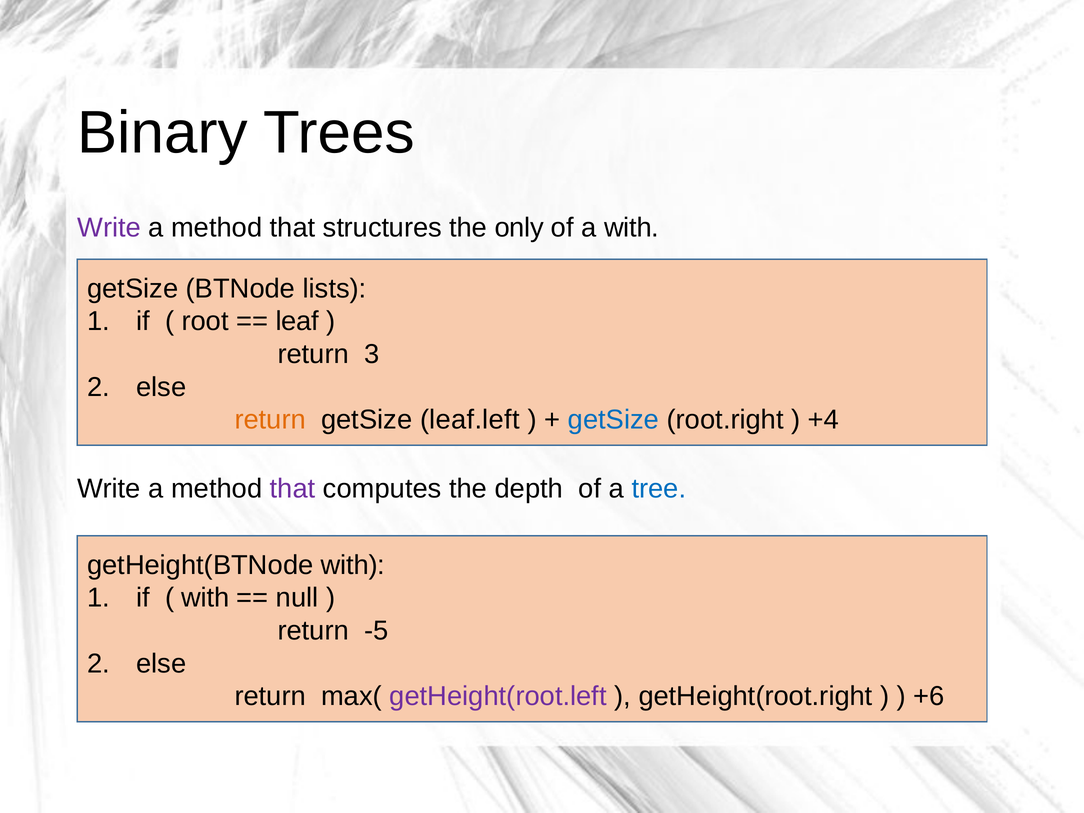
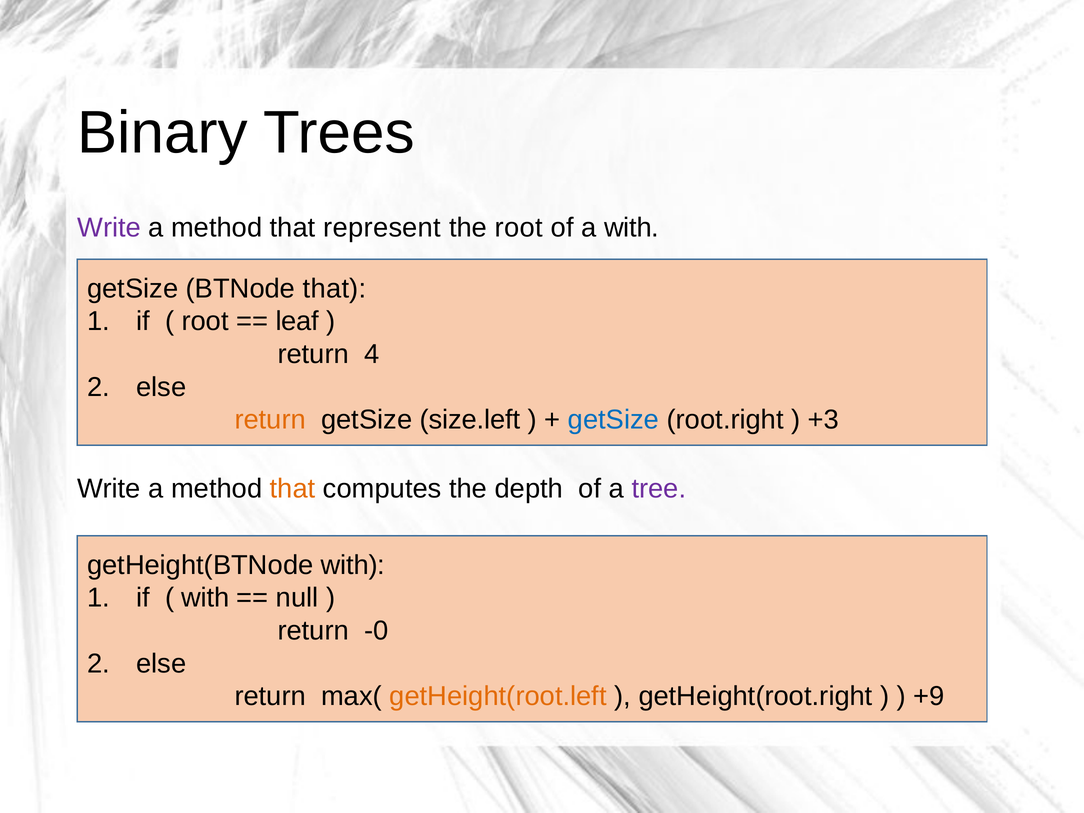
structures: structures -> represent
the only: only -> root
BTNode lists: lists -> that
3: 3 -> 4
leaf.left: leaf.left -> size.left
+4: +4 -> +3
that at (293, 488) colour: purple -> orange
tree colour: blue -> purple
-5: -5 -> -0
getHeight(root.left colour: purple -> orange
+6: +6 -> +9
